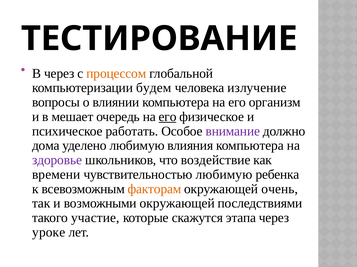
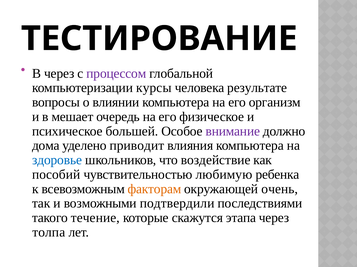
процессом colour: orange -> purple
будем: будем -> курсы
излучение: излучение -> результате
его at (168, 117) underline: present -> none
работать: работать -> большей
уделено любимую: любимую -> приводит
здоровье colour: purple -> blue
времени: времени -> пособий
окружающей at (177, 204): окружающей -> подтвердили
участие: участие -> течение
уроке: уроке -> толпа
